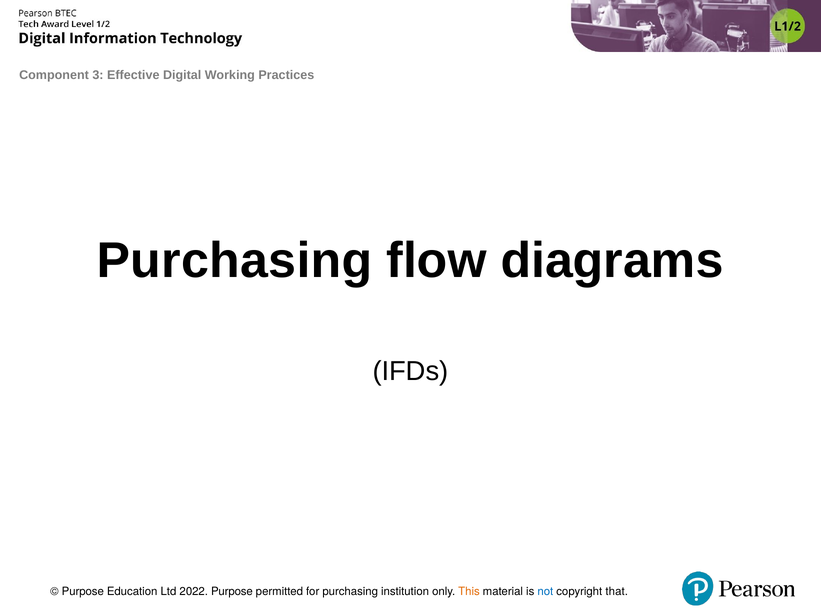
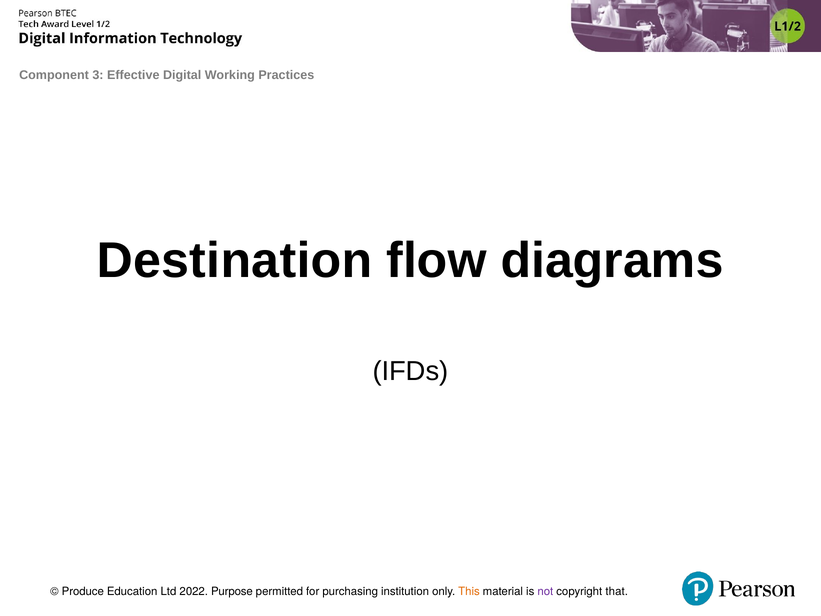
Purchasing at (234, 261): Purchasing -> Destination
Purpose at (83, 591): Purpose -> Produce
not colour: blue -> purple
